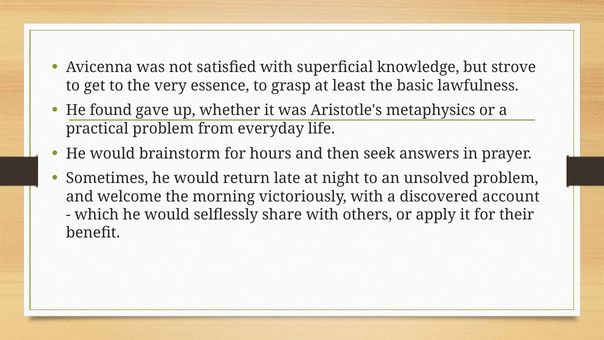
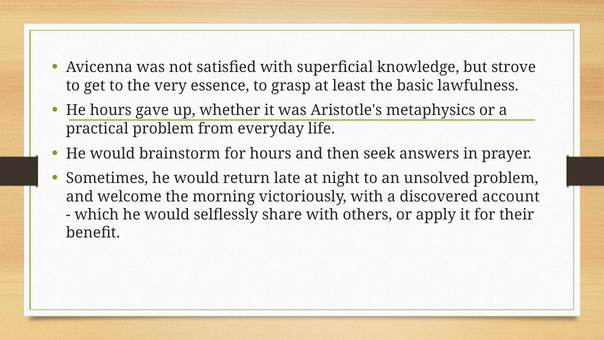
He found: found -> hours
